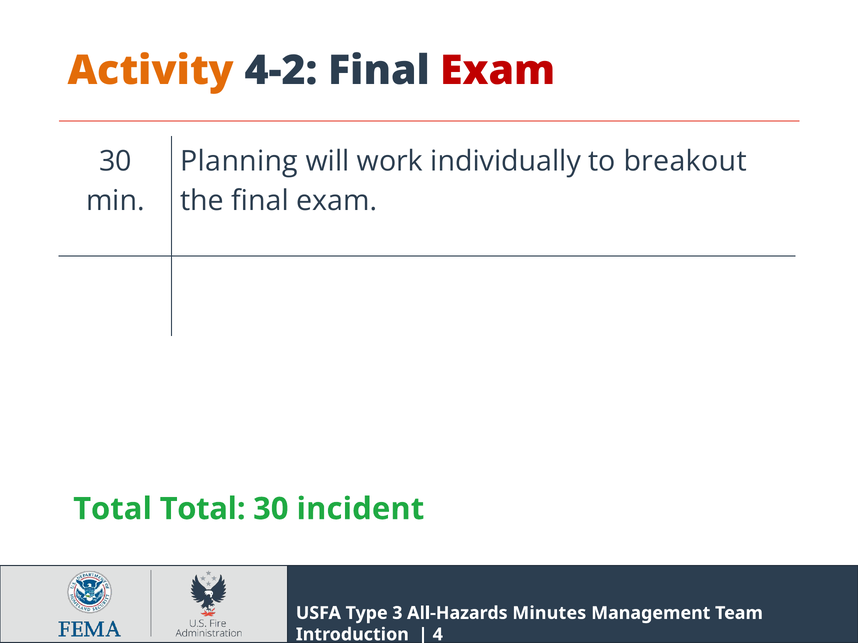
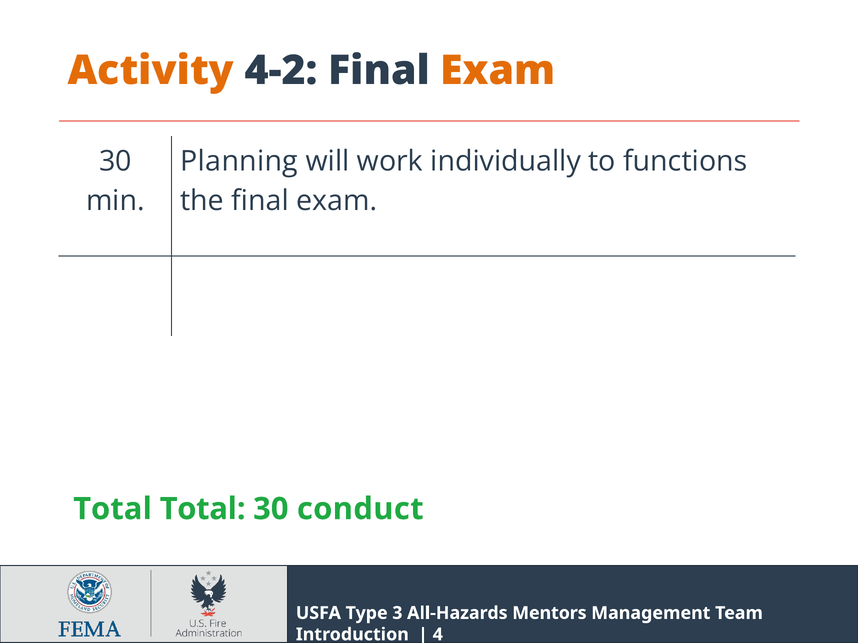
Exam at (498, 71) colour: red -> orange
breakout: breakout -> functions
incident: incident -> conduct
Minutes: Minutes -> Mentors
